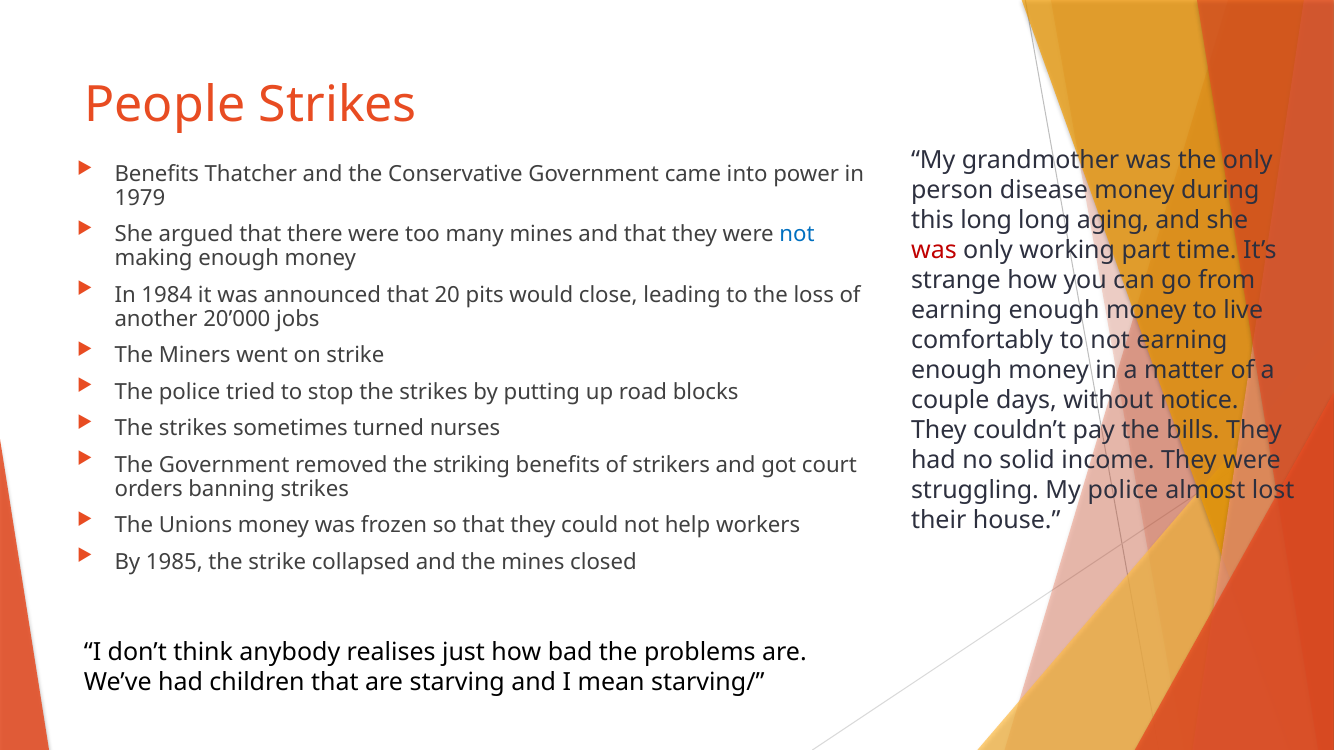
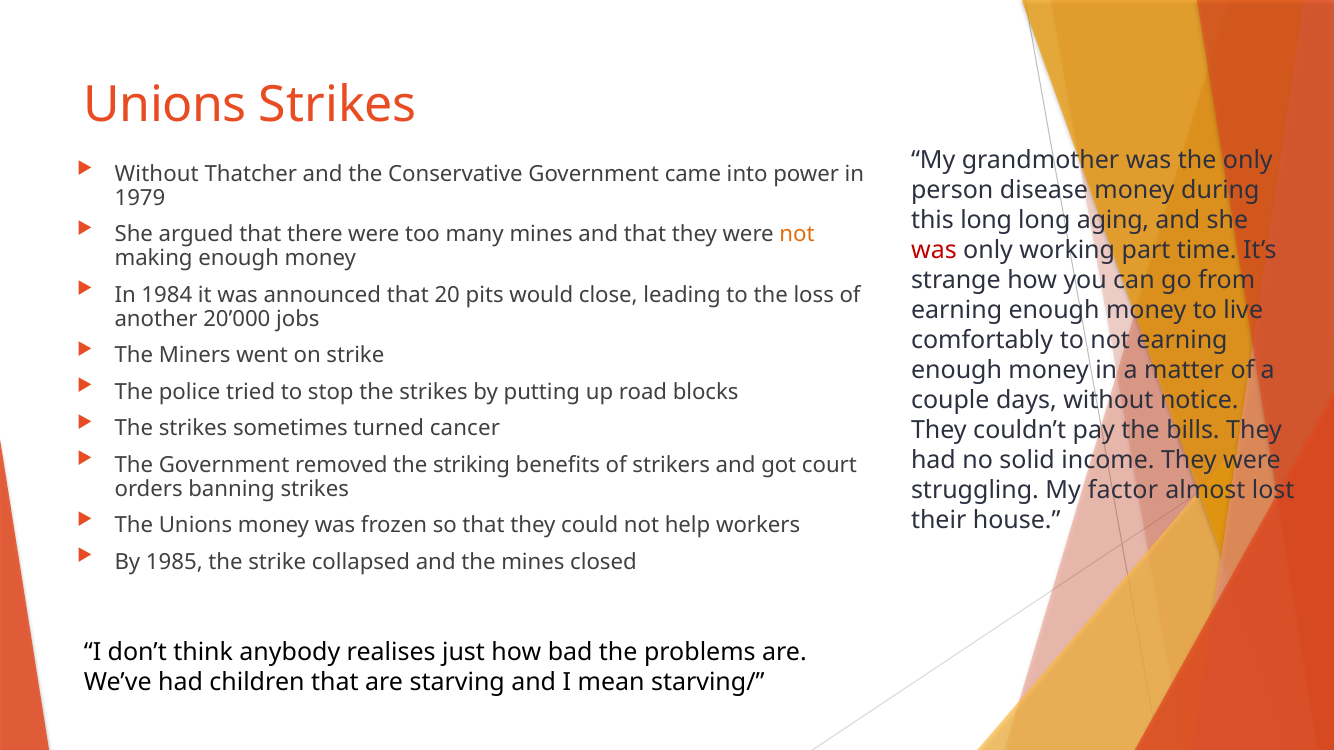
People at (165, 105): People -> Unions
Benefits at (157, 174): Benefits -> Without
not at (797, 235) colour: blue -> orange
nurses: nurses -> cancer
My police: police -> factor
